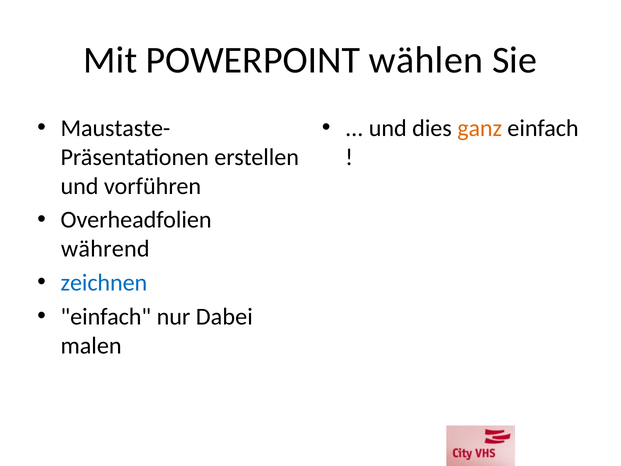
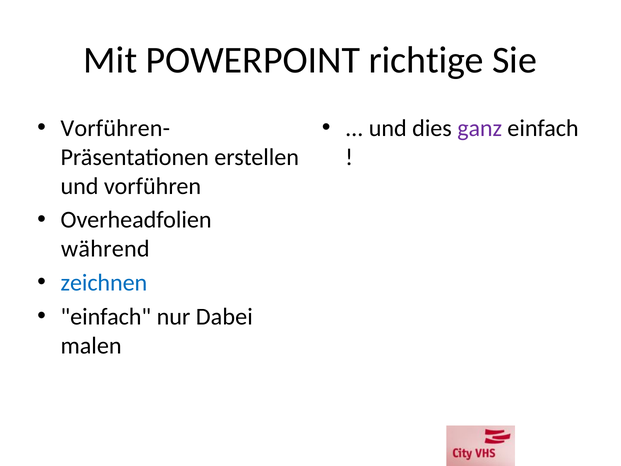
wählen: wählen -> richtige
Maustaste-: Maustaste- -> Vorführen-
ganz colour: orange -> purple
